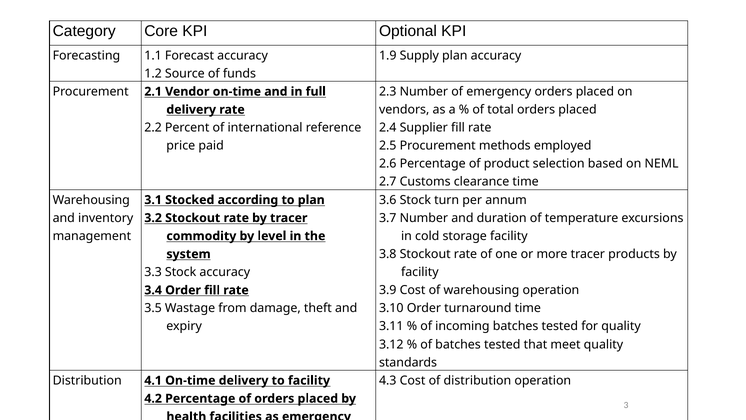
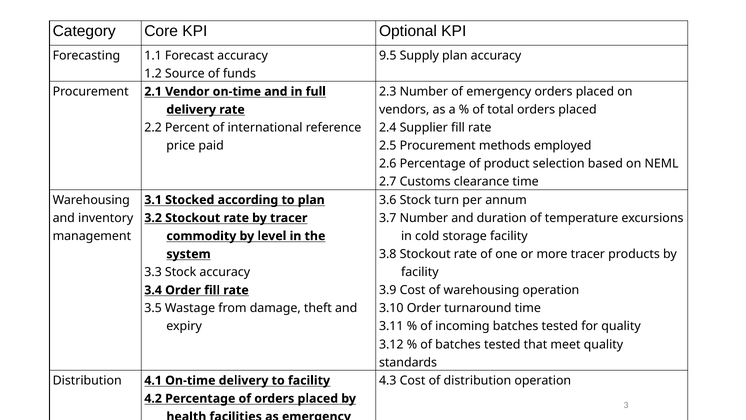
1.9: 1.9 -> 9.5
